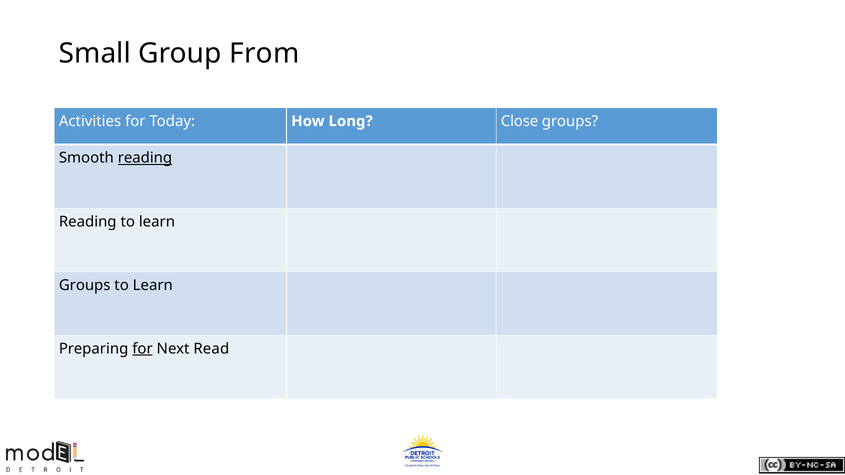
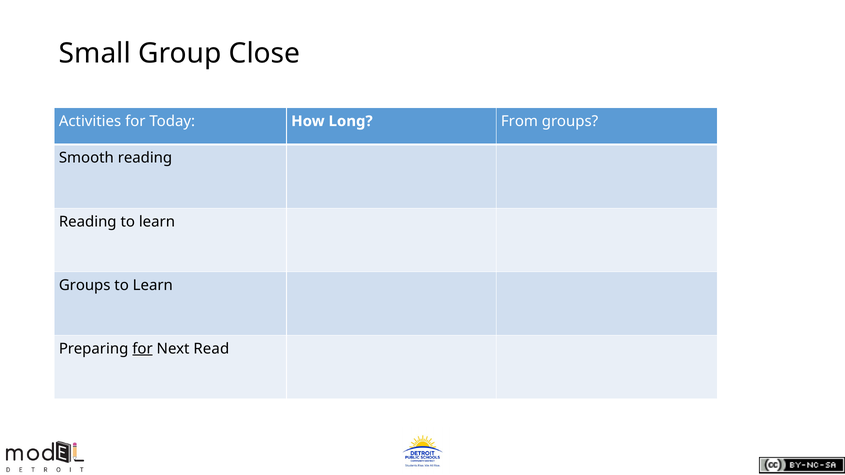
From: From -> Close
Close: Close -> From
reading at (145, 158) underline: present -> none
